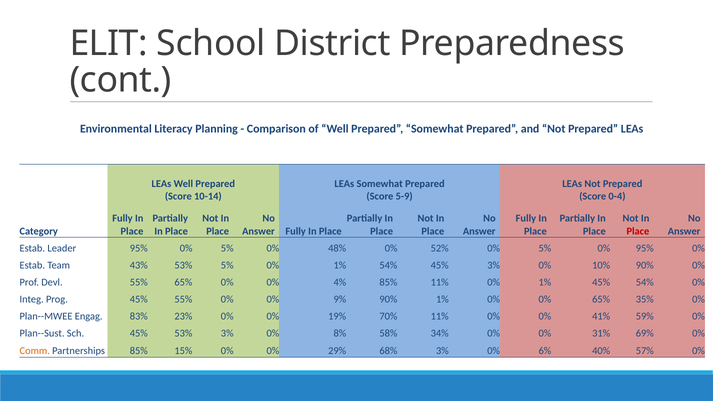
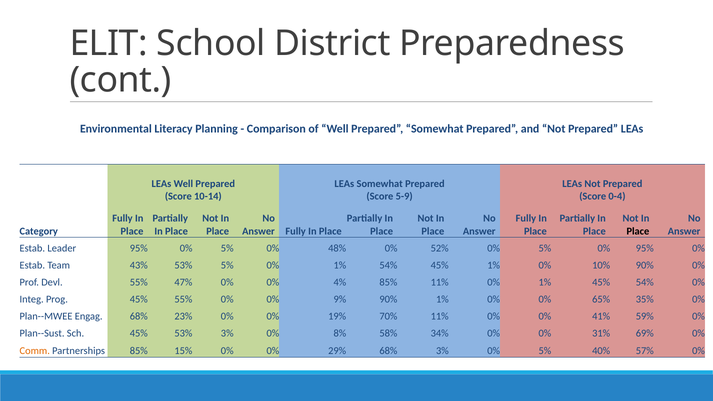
Place at (638, 231) colour: red -> black
45% 3%: 3% -> 1%
55% 65%: 65% -> 47%
Engag 83%: 83% -> 68%
3% 0% 6%: 6% -> 5%
